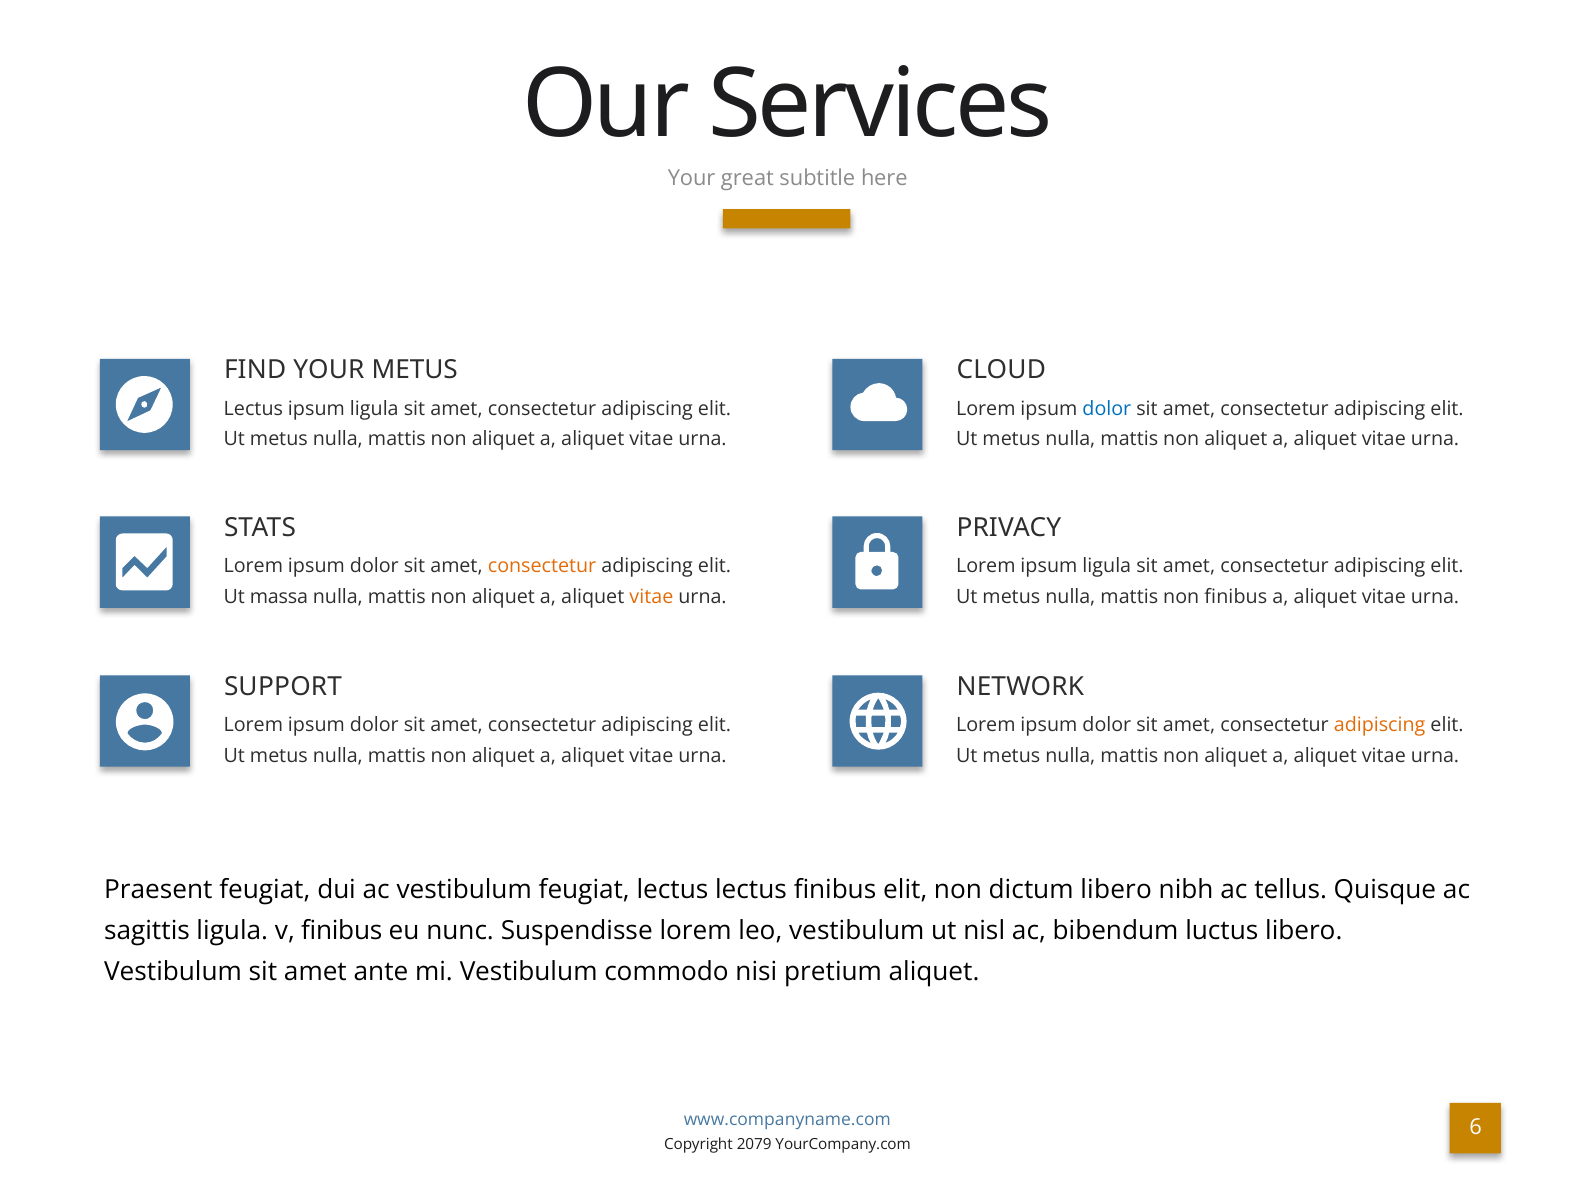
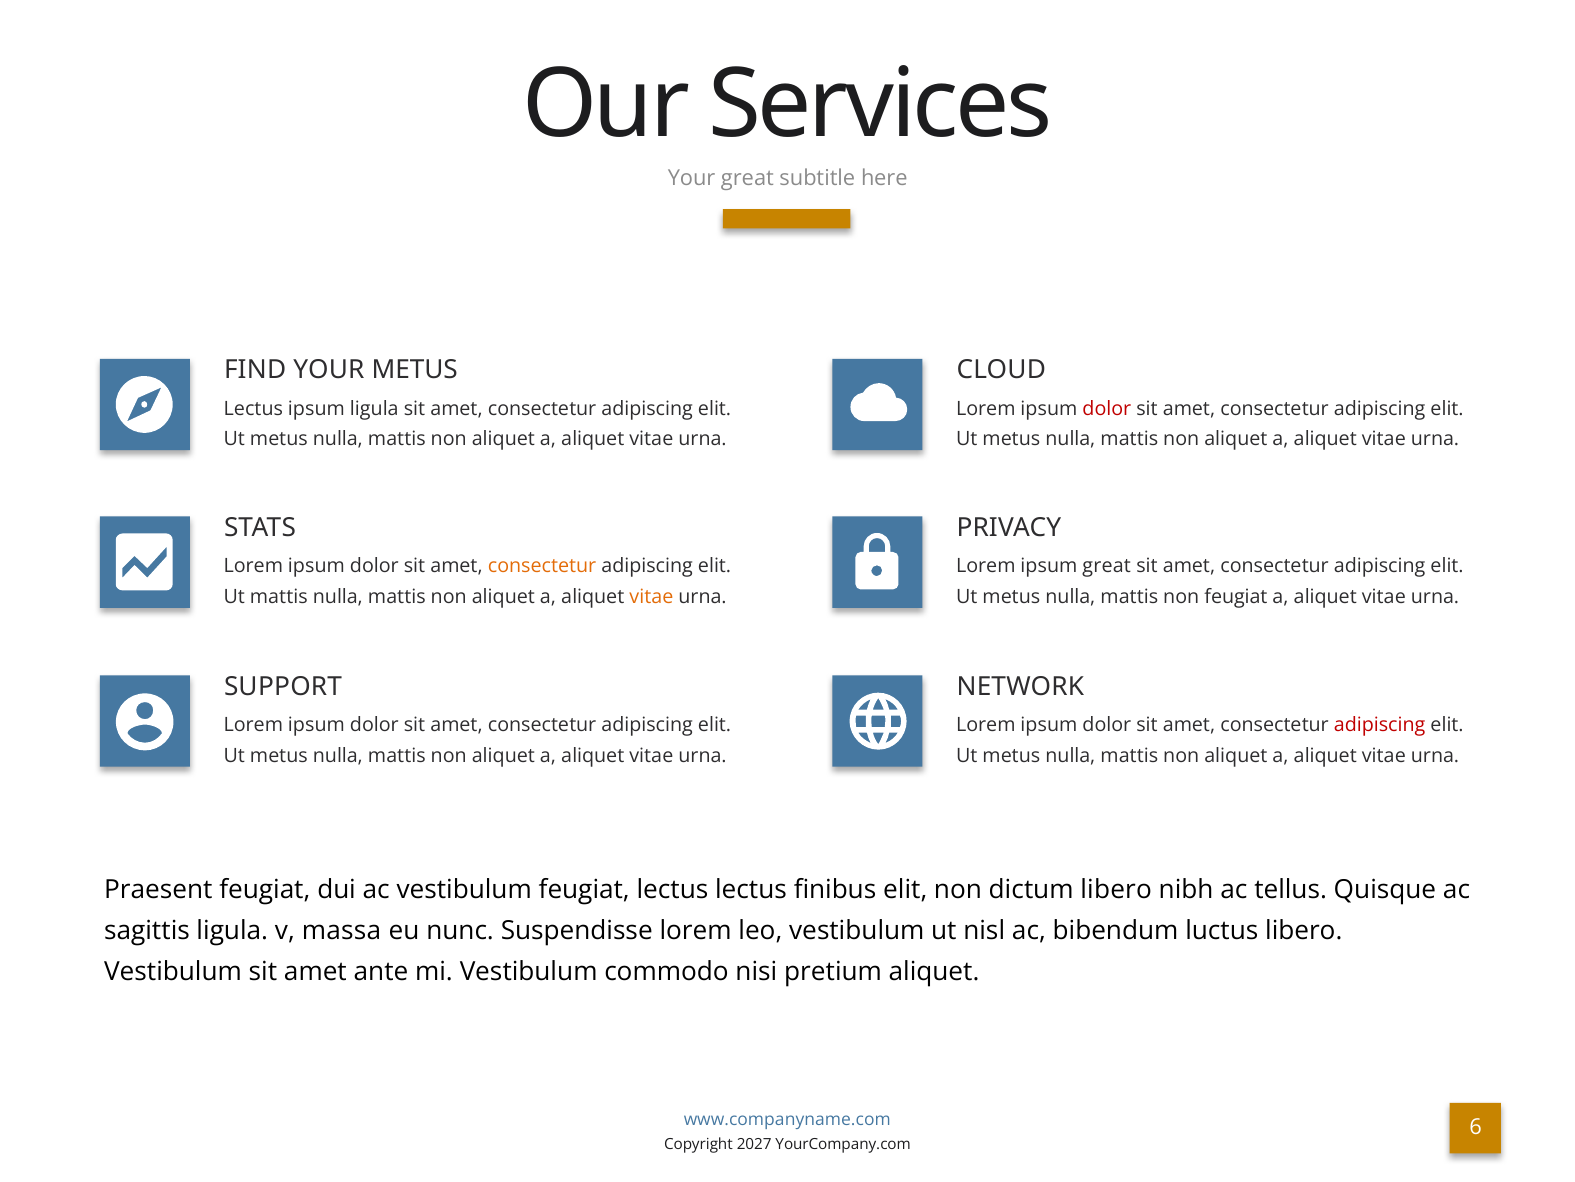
dolor at (1107, 408) colour: blue -> red
Lorem ipsum ligula: ligula -> great
Ut massa: massa -> mattis
non finibus: finibus -> feugiat
adipiscing at (1380, 725) colour: orange -> red
v finibus: finibus -> massa
2079: 2079 -> 2027
